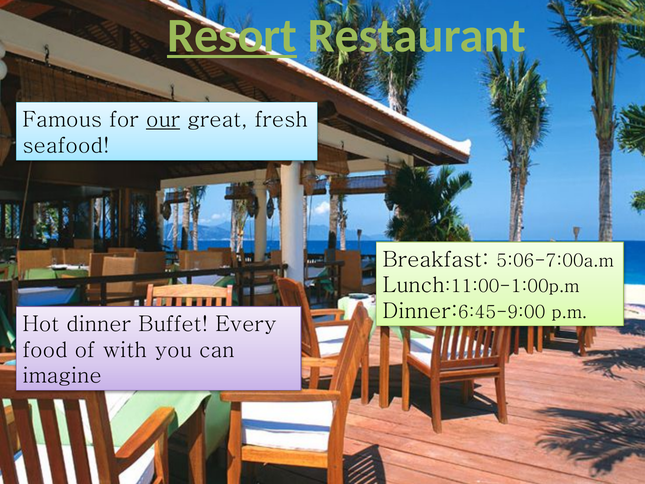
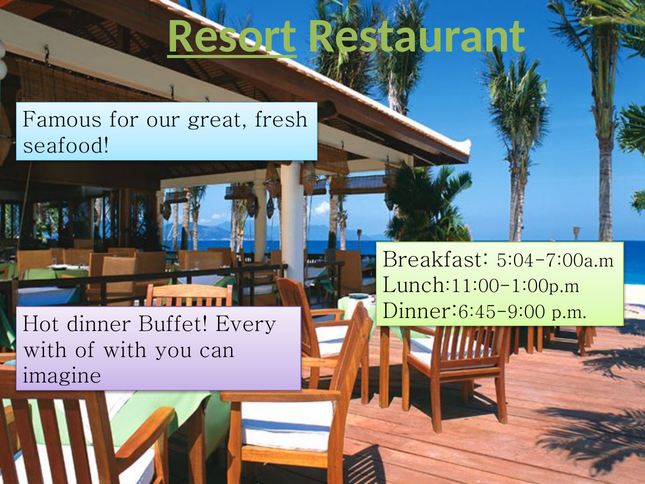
our underline: present -> none
5:06-7:00a.m: 5:06-7:00a.m -> 5:04-7:00a.m
food at (45, 350): food -> with
